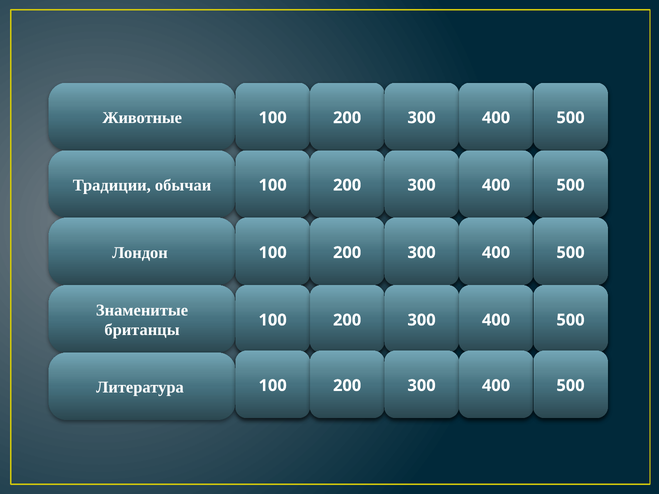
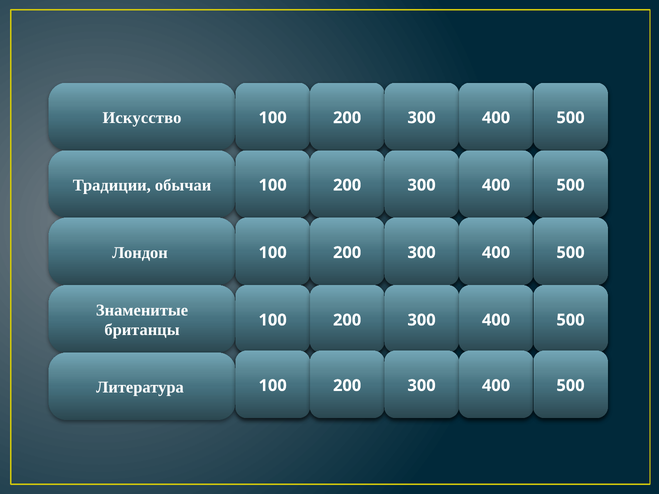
Животные: Животные -> Искусство
